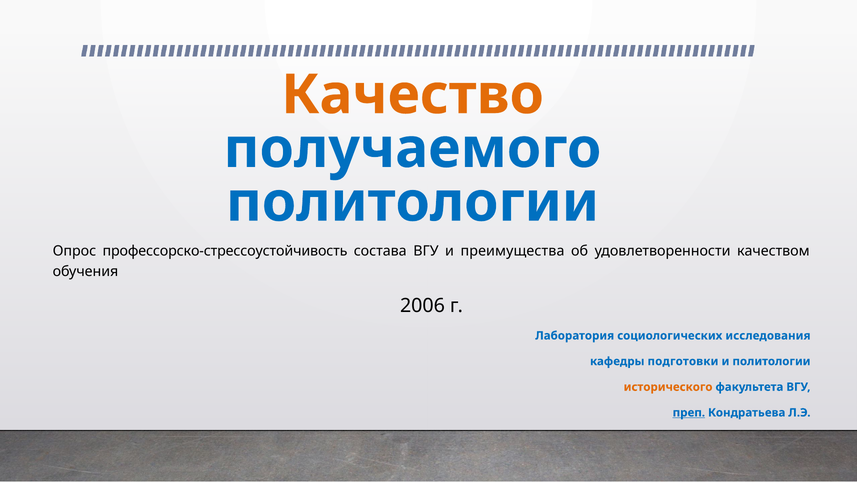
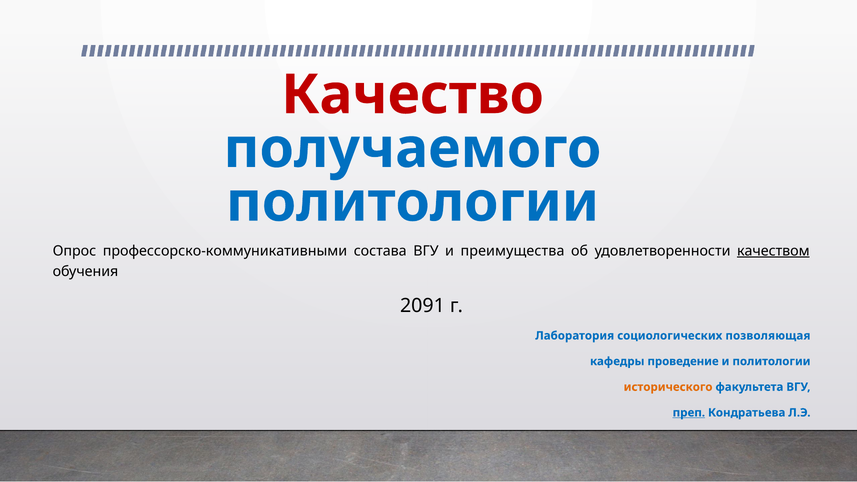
Качество colour: orange -> red
профессорско-стрессоустойчивость: профессорско-стрессоустойчивость -> профессорско-коммуникативными
качеством underline: none -> present
2006: 2006 -> 2091
исследования: исследования -> позволяющая
подготовки: подготовки -> проведение
